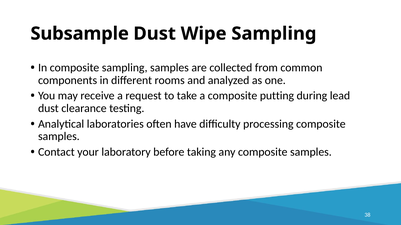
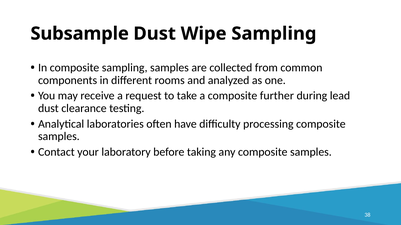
putting: putting -> further
